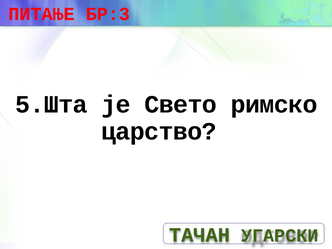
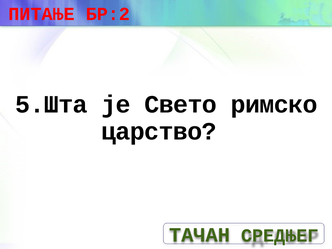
БР:3: БР:3 -> БР:2
УГАРСКИ: УГАРСКИ -> СРЕДЊЕГ
